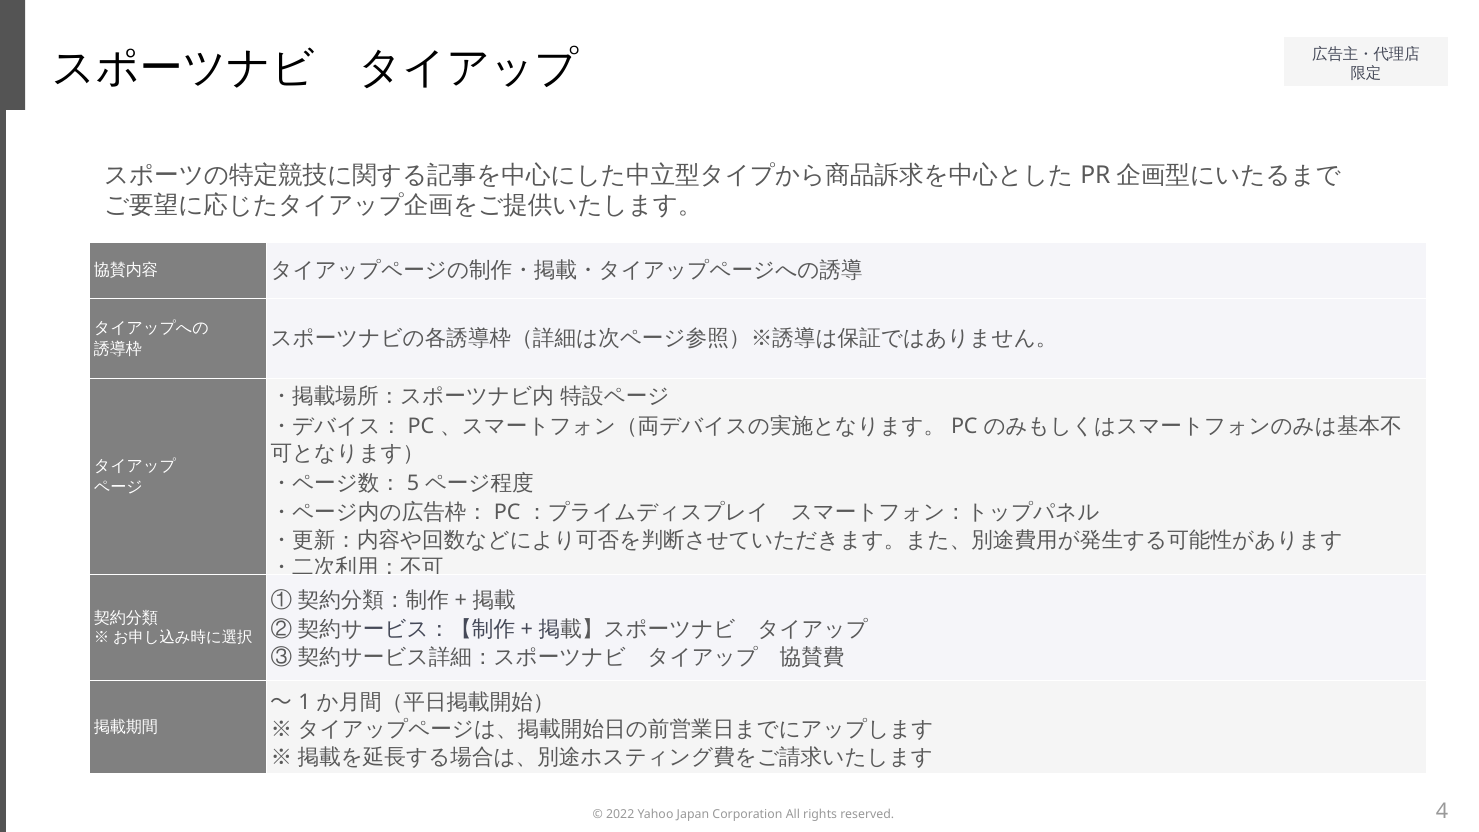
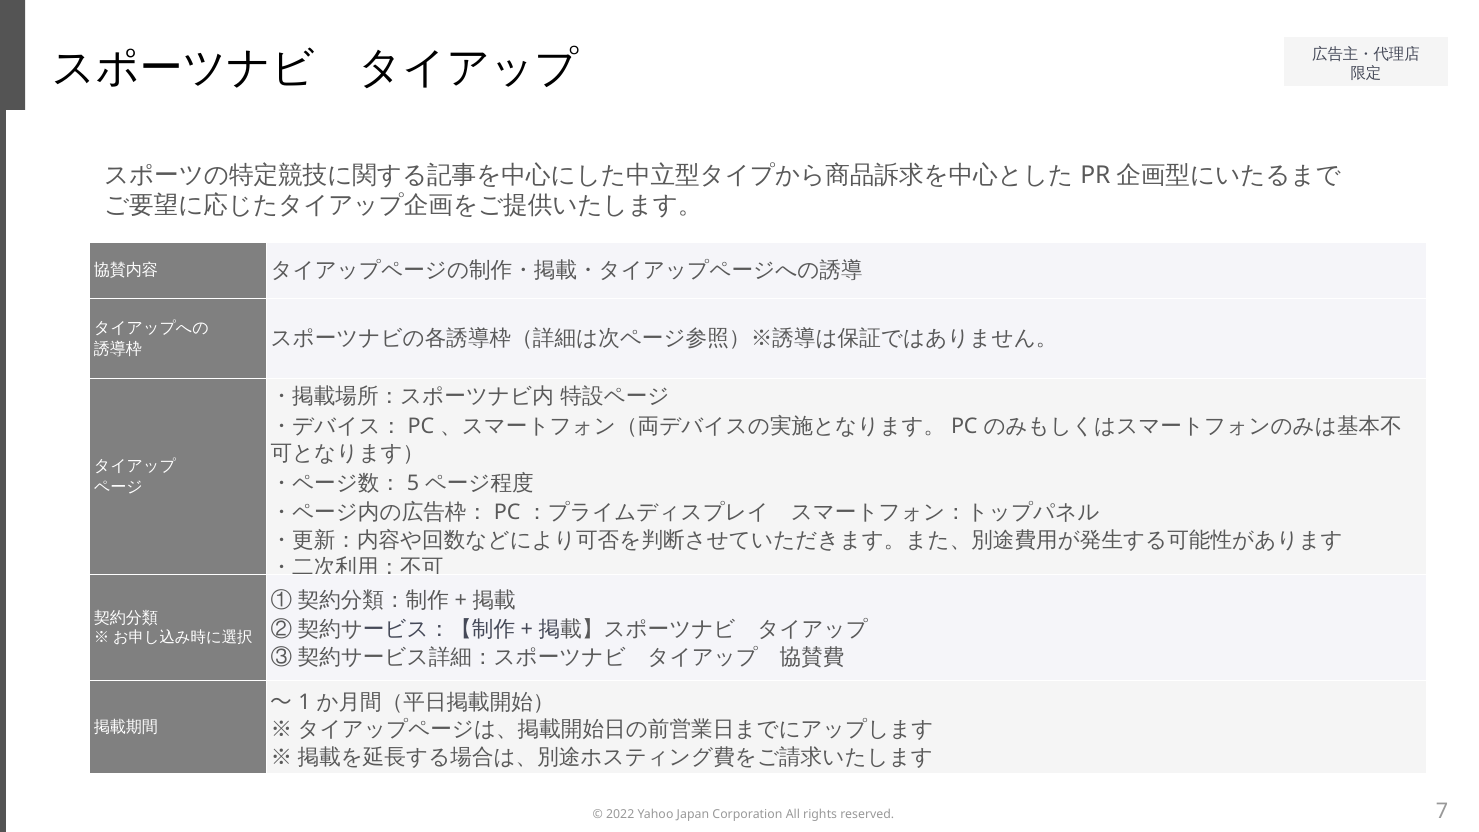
4: 4 -> 7
